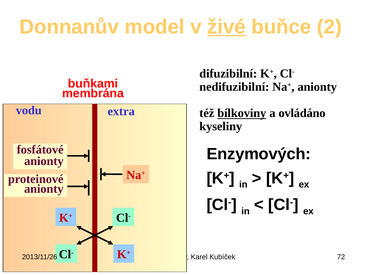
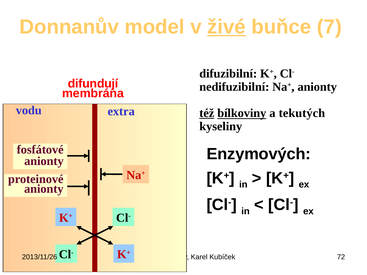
2: 2 -> 7
buňkami: buňkami -> difundují
též underline: none -> present
ovládáno: ovládáno -> tekutých
